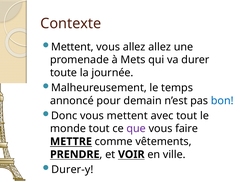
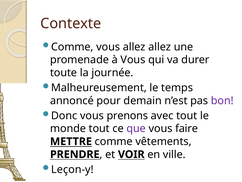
Mettent at (72, 47): Mettent -> Comme
à Mets: Mets -> Vous
bon colour: blue -> purple
vous mettent: mettent -> prenons
Durer-y: Durer-y -> Leçon-y
